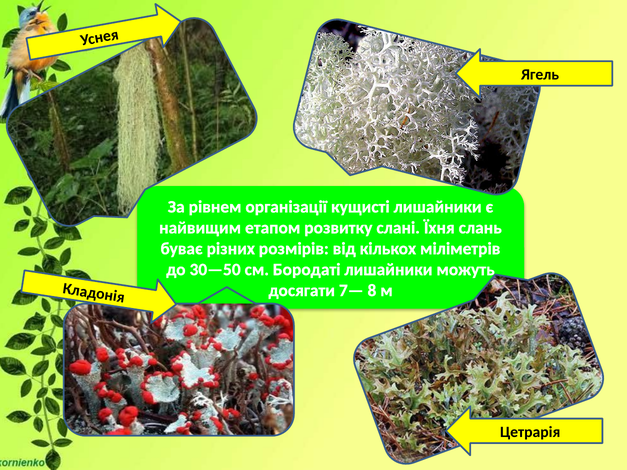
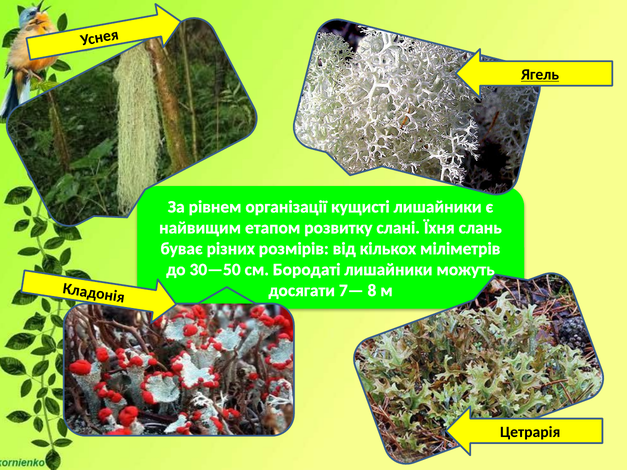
Ягель underline: none -> present
